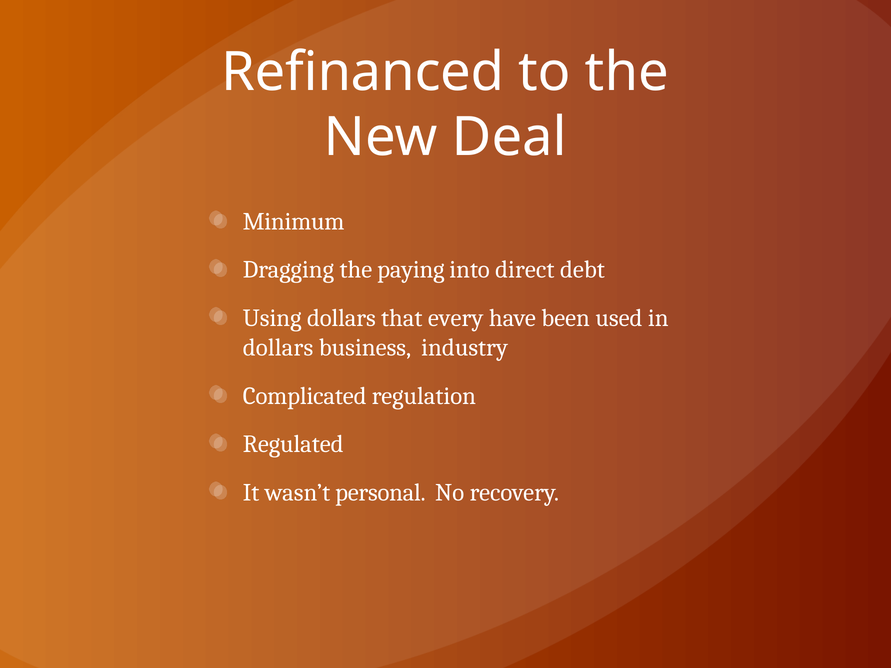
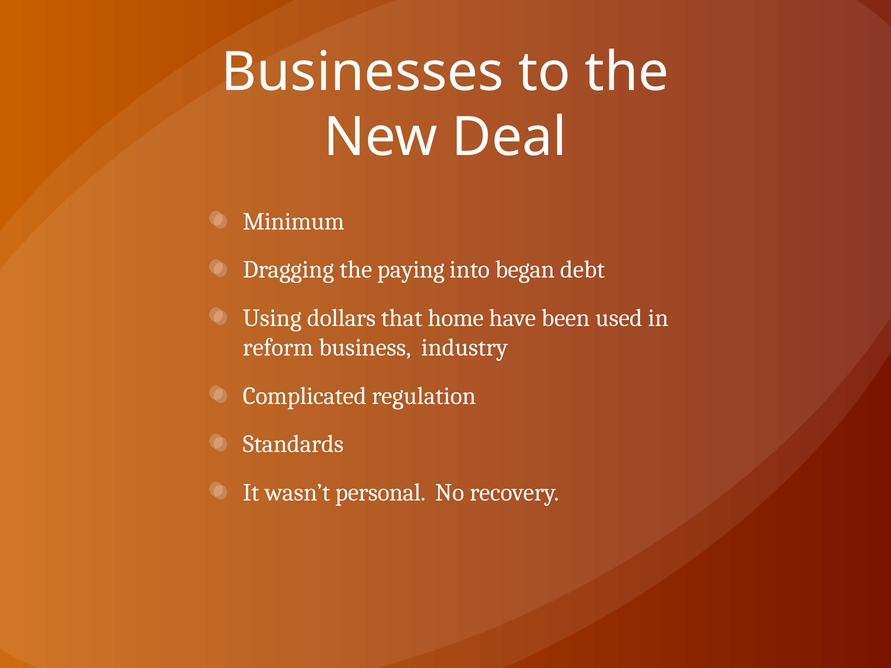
Refinanced: Refinanced -> Businesses
direct: direct -> began
every: every -> home
dollars at (278, 348): dollars -> reform
Regulated: Regulated -> Standards
